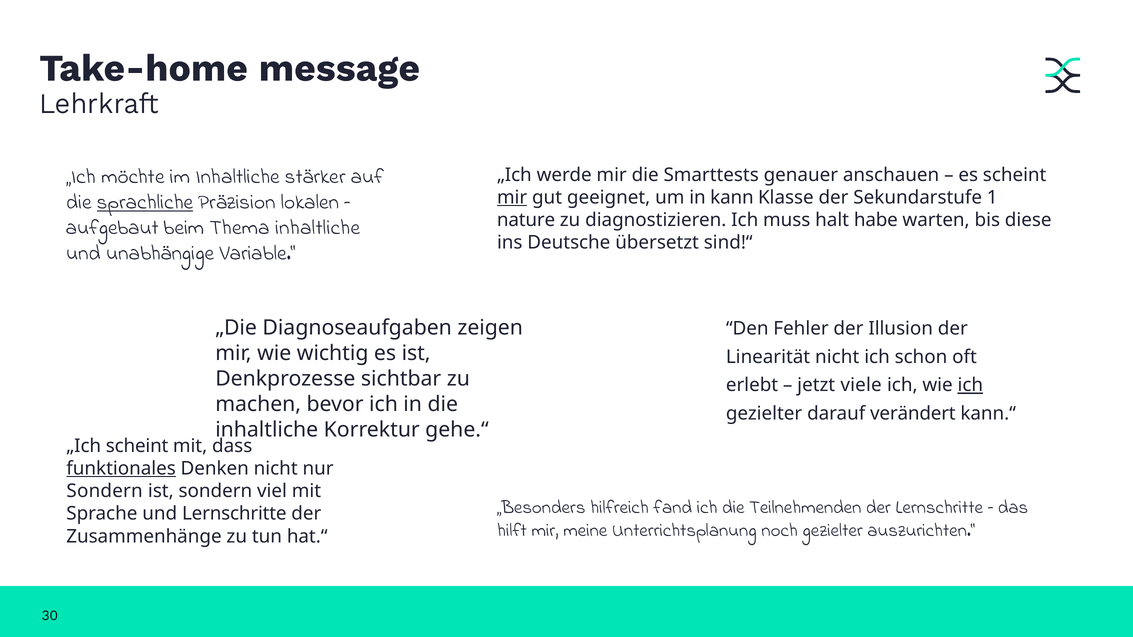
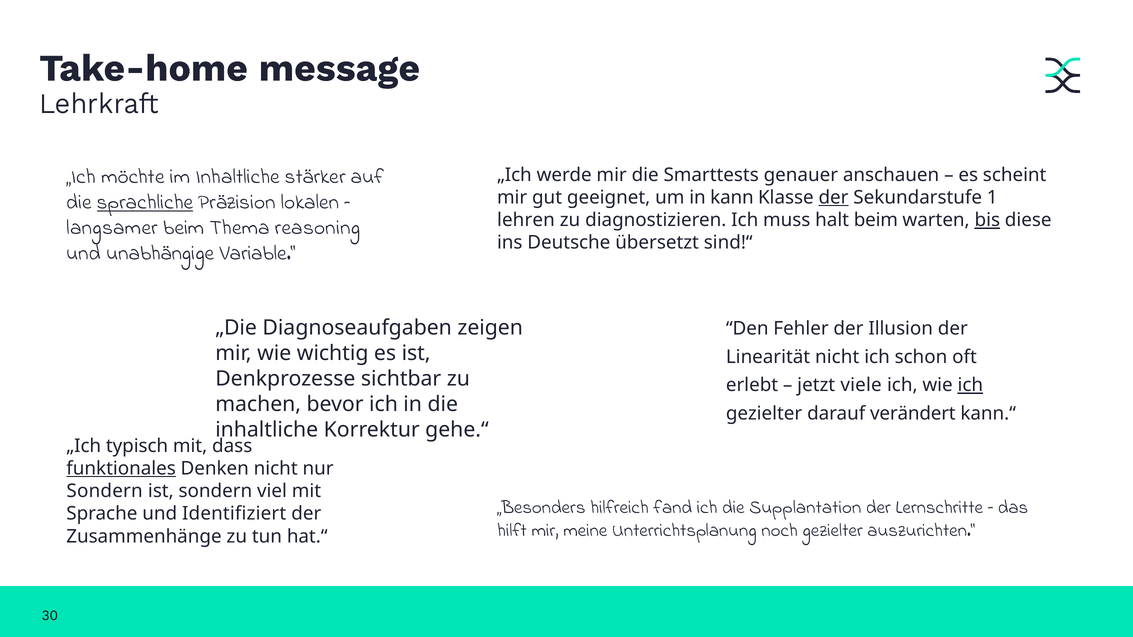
mir at (512, 198) underline: present -> none
der at (834, 198) underline: none -> present
nature: nature -> lehren
halt habe: habe -> beim
bis underline: none -> present
aufgebaut: aufgebaut -> langsamer
Thema inhaltliche: inhaltliche -> reasoning
„Ich scheint: scheint -> typisch
Teilnehmenden: Teilnehmenden -> Supplantation
und Lernschritte: Lernschritte -> Identifiziert
